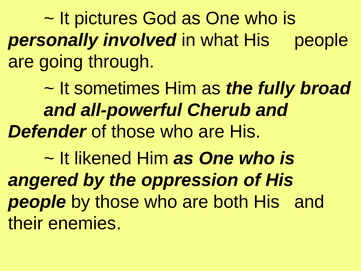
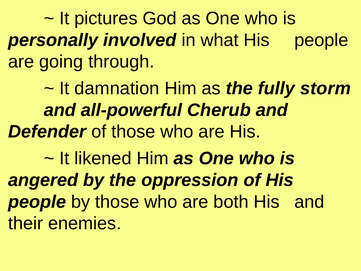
sometimes: sometimes -> damnation
broad: broad -> storm
